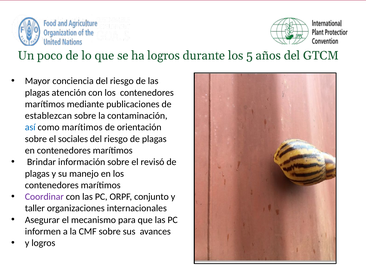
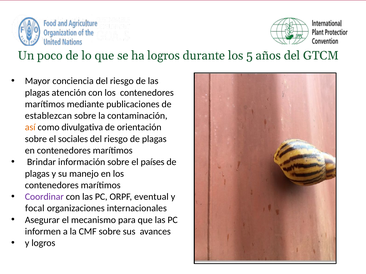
así colour: blue -> orange
como marítimos: marítimos -> divulgativa
revisó: revisó -> países
conjunto: conjunto -> eventual
taller: taller -> focal
